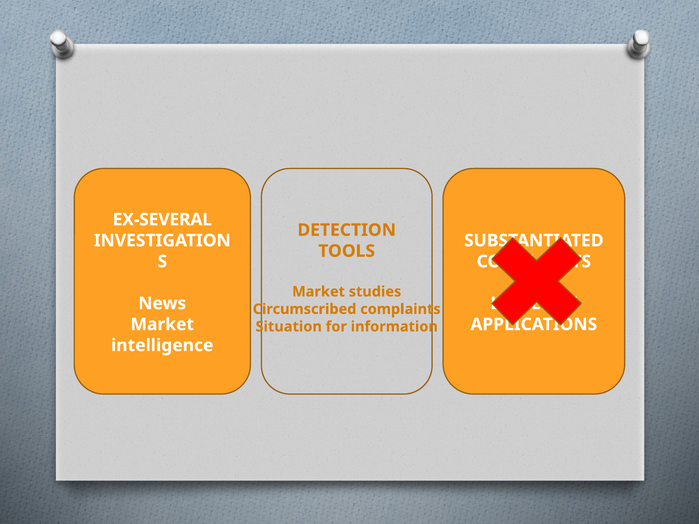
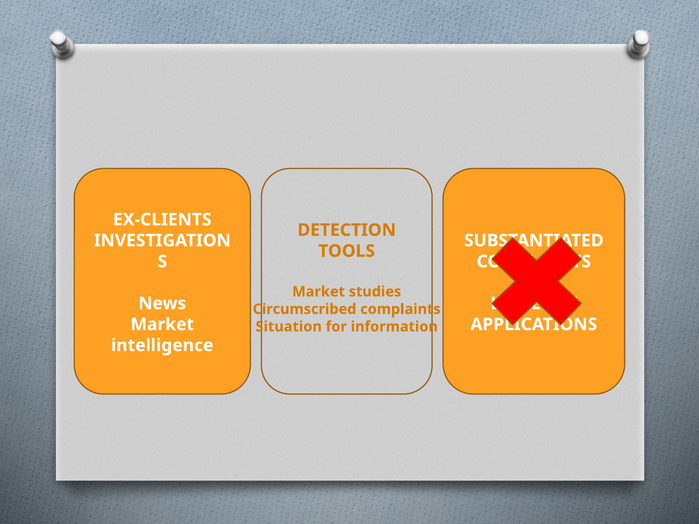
EX-SEVERAL: EX-SEVERAL -> EX-CLIENTS
